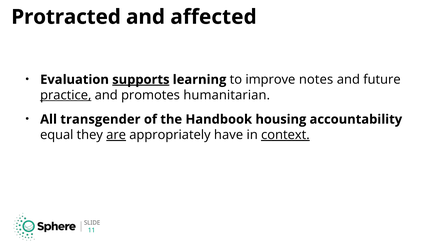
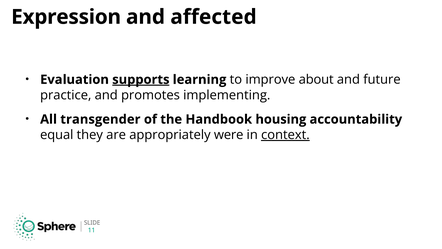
Protracted: Protracted -> Expression
notes: notes -> about
practice underline: present -> none
humanitarian: humanitarian -> implementing
are underline: present -> none
have: have -> were
